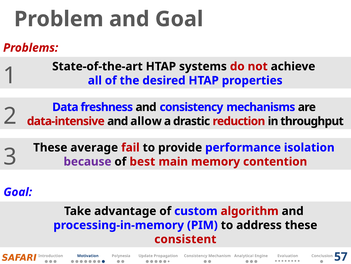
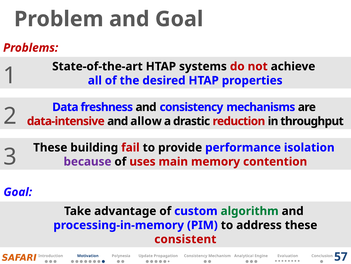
average: average -> building
best: best -> uses
algorithm colour: red -> green
